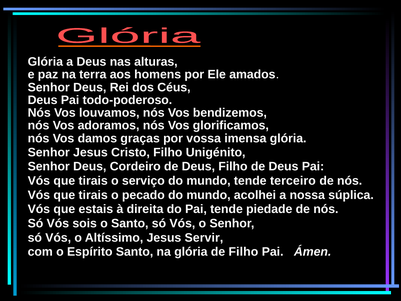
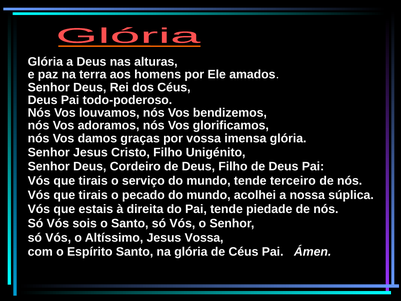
Jesus Servir: Servir -> Vossa
de Filho: Filho -> Céus
